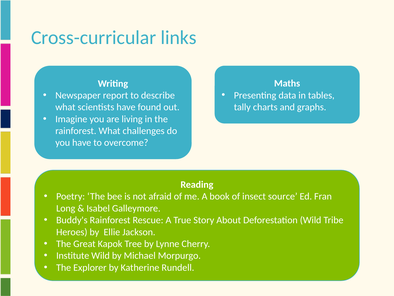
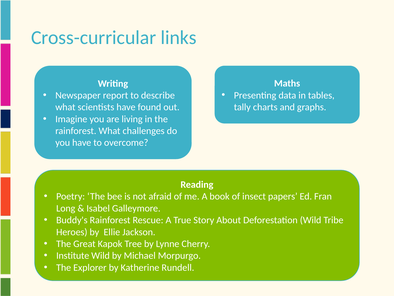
source: source -> papers
